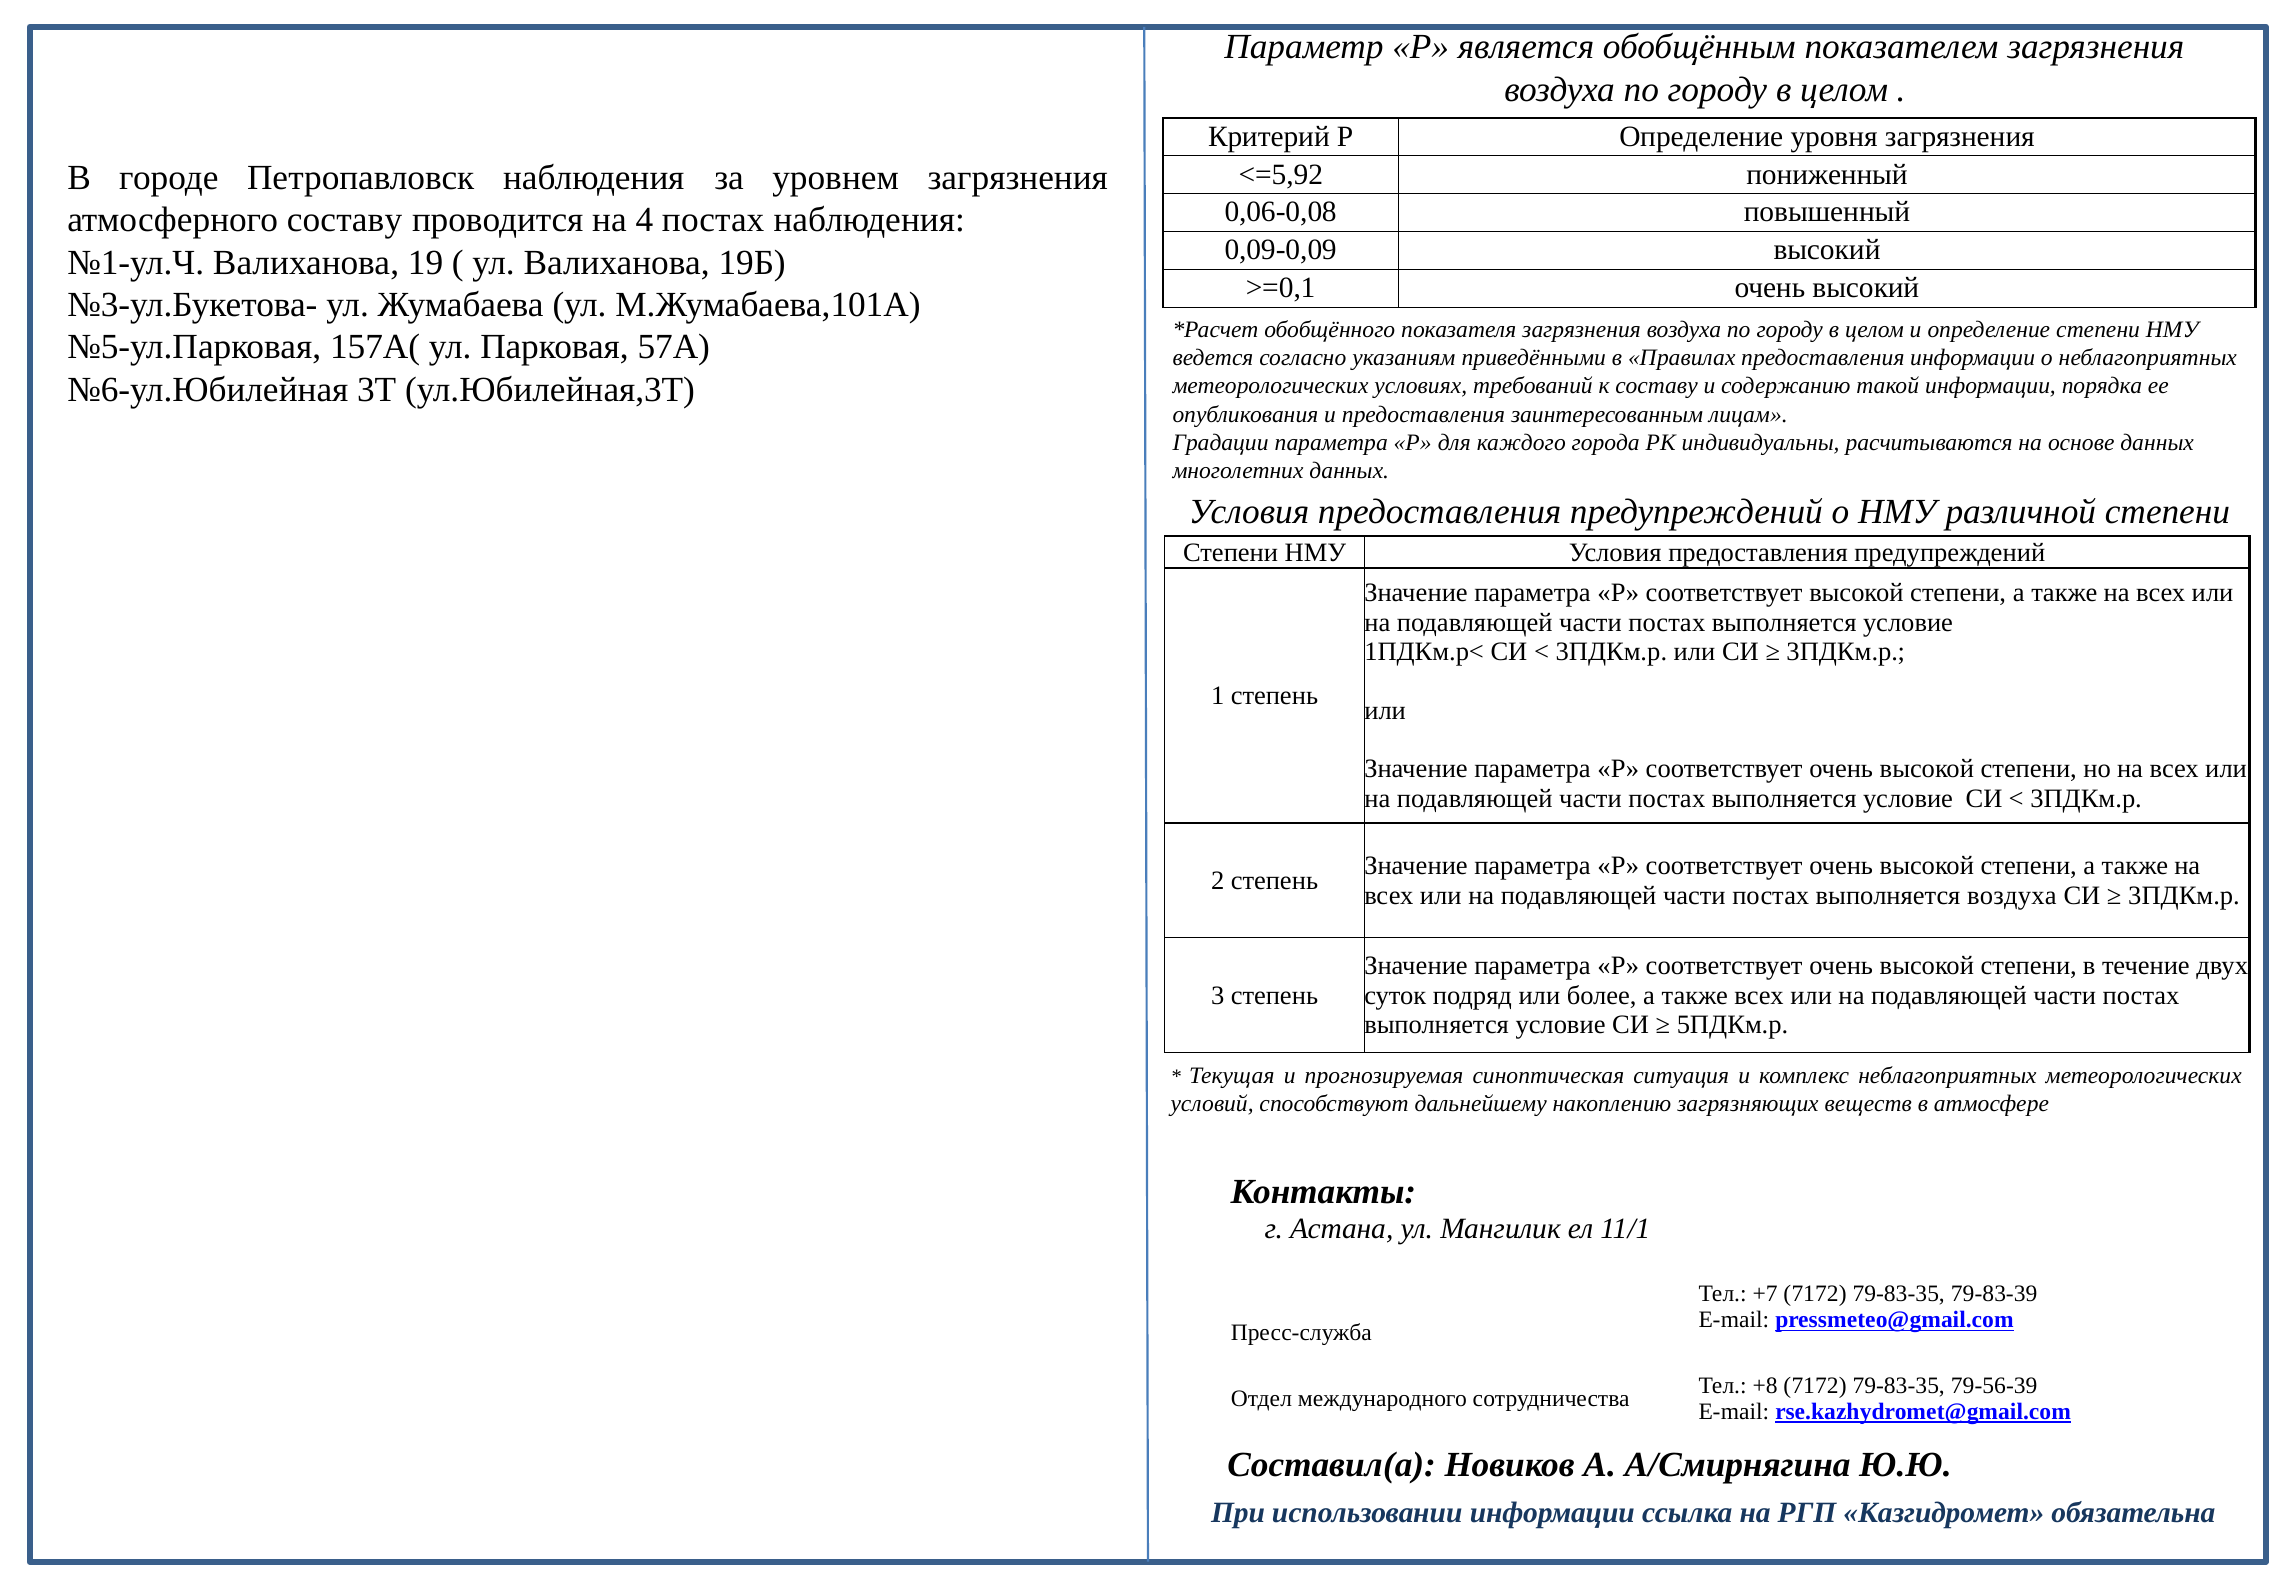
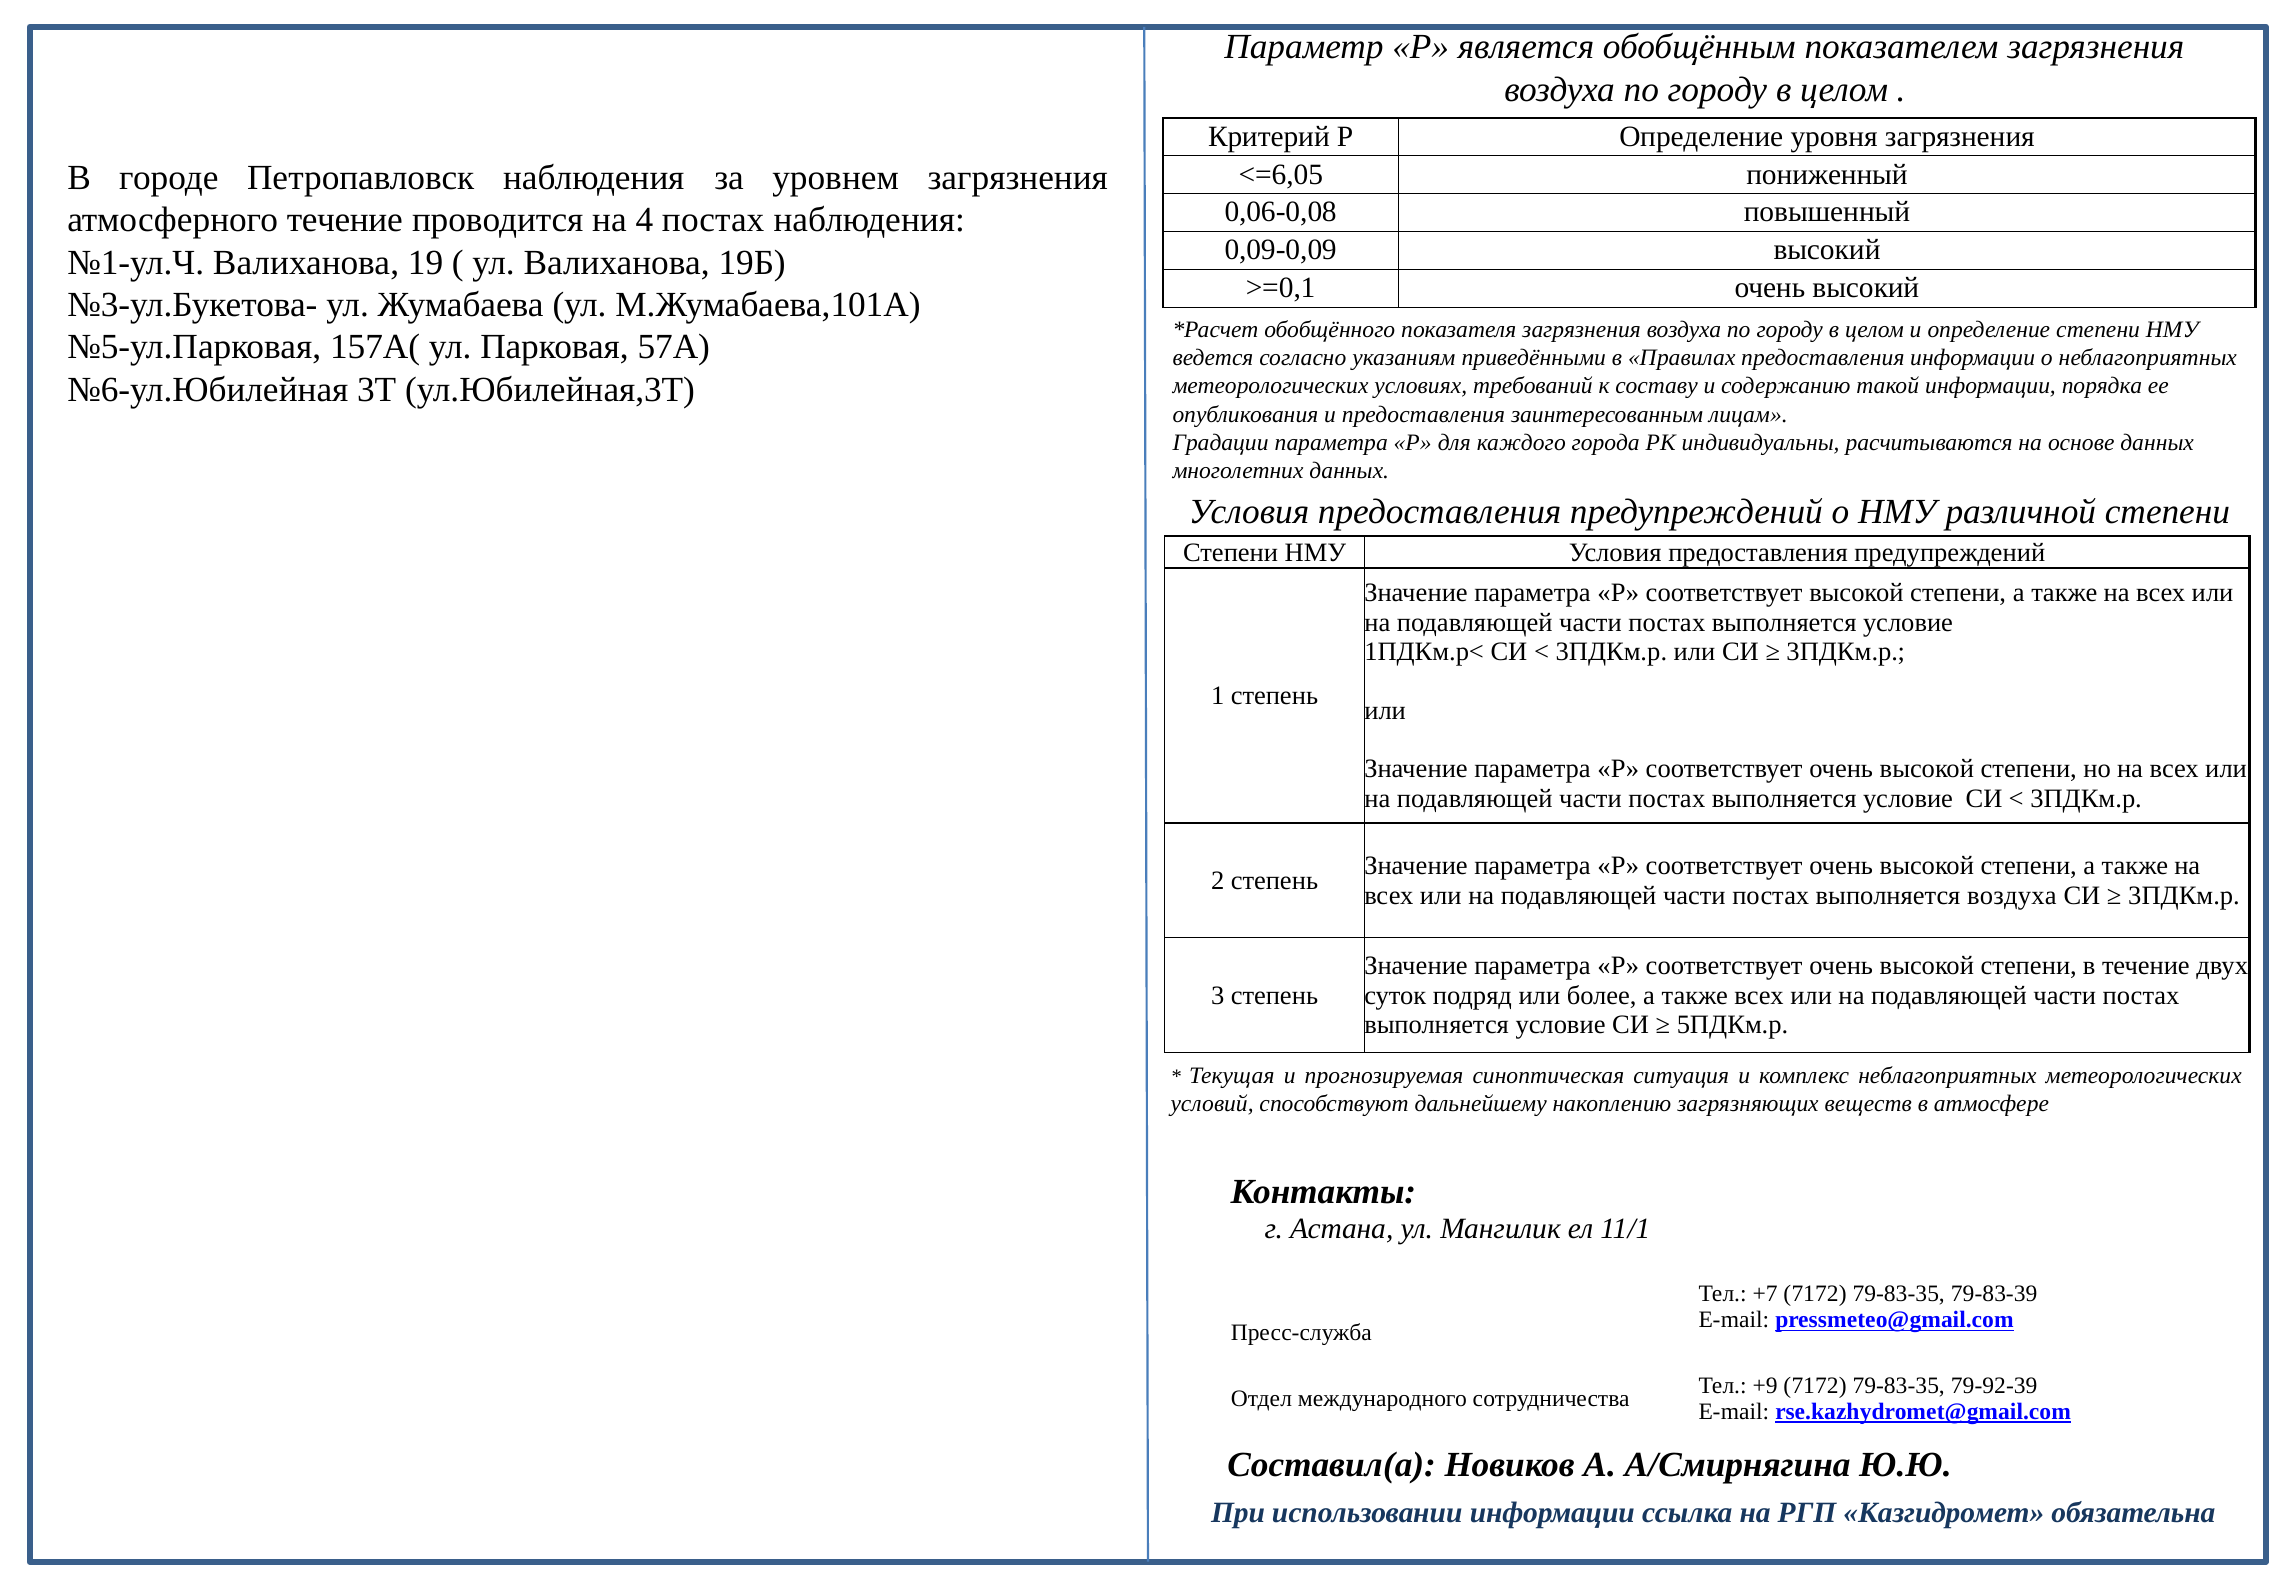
<=5,92: <=5,92 -> <=6,05
атмосферного составу: составу -> течение
+8: +8 -> +9
79-56-39: 79-56-39 -> 79-92-39
